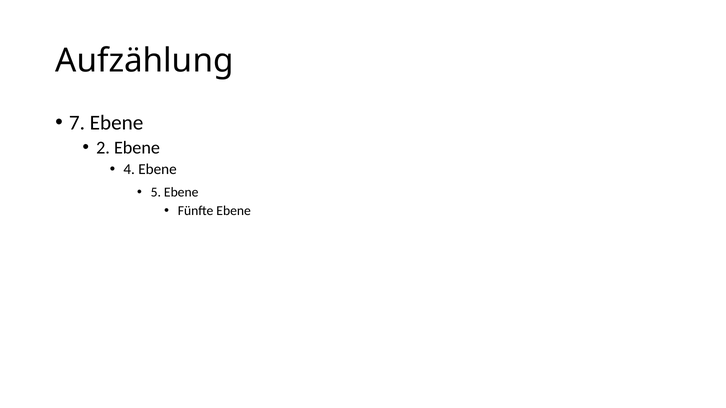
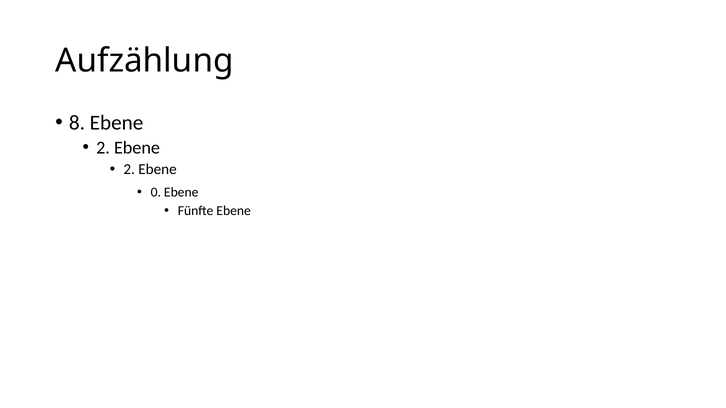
7: 7 -> 8
4 at (129, 170): 4 -> 2
5: 5 -> 0
